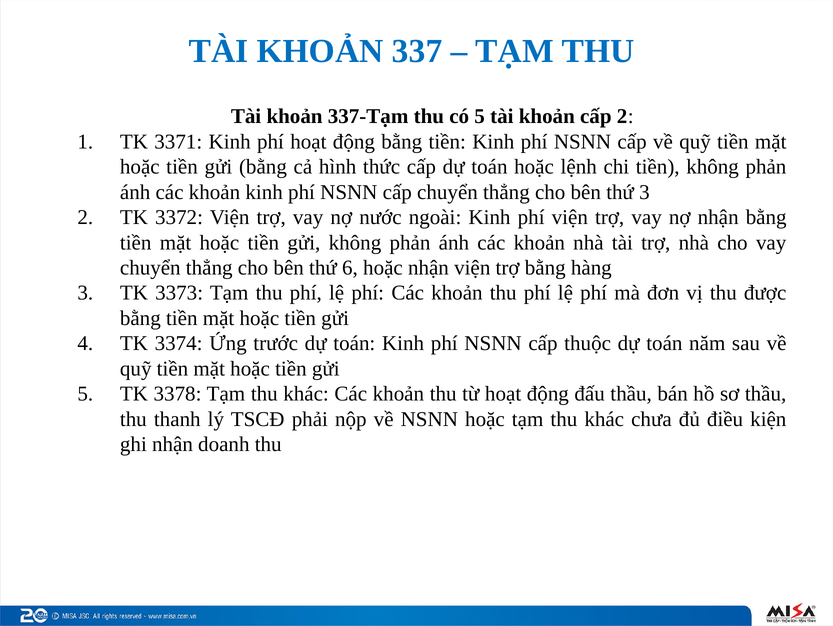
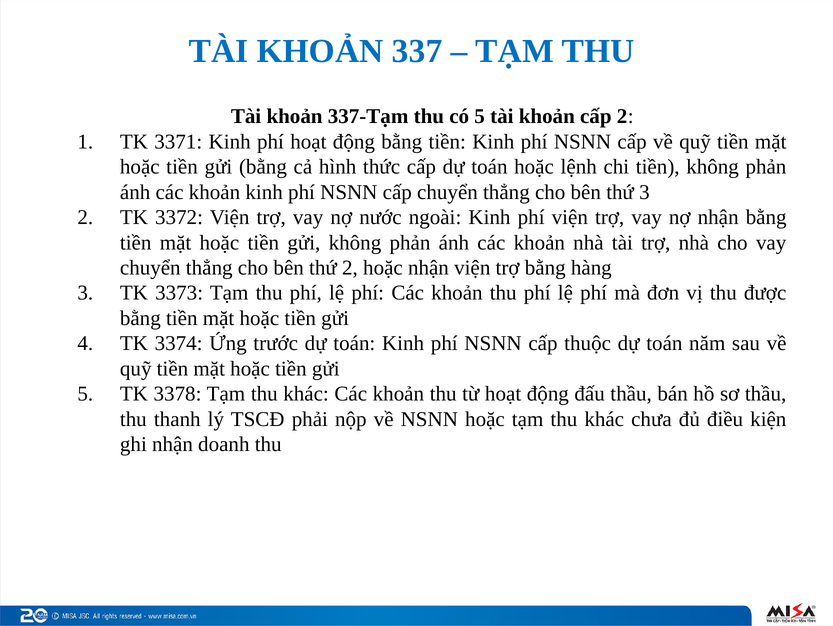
thứ 6: 6 -> 2
